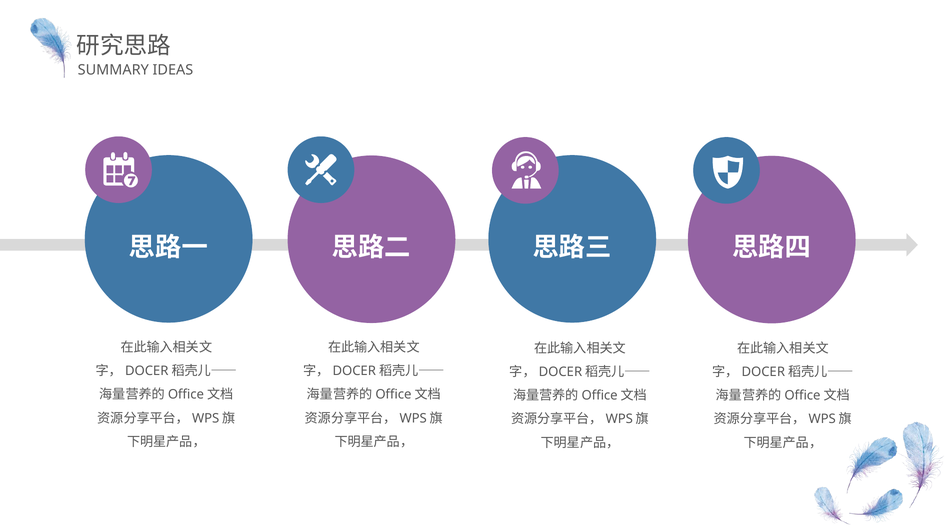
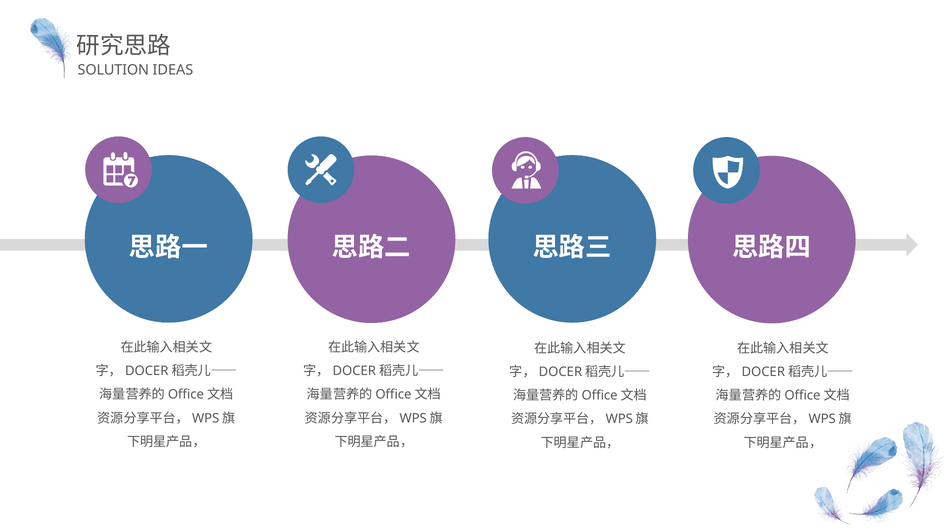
SUMMARY: SUMMARY -> SOLUTION
